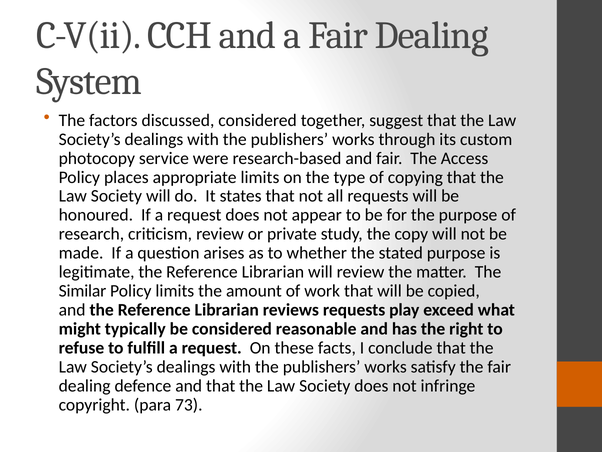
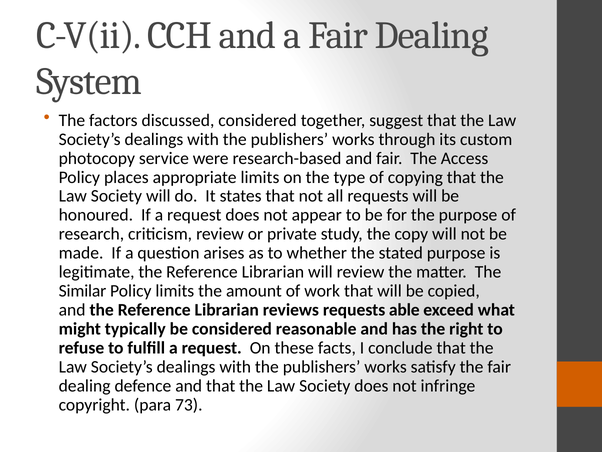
play: play -> able
